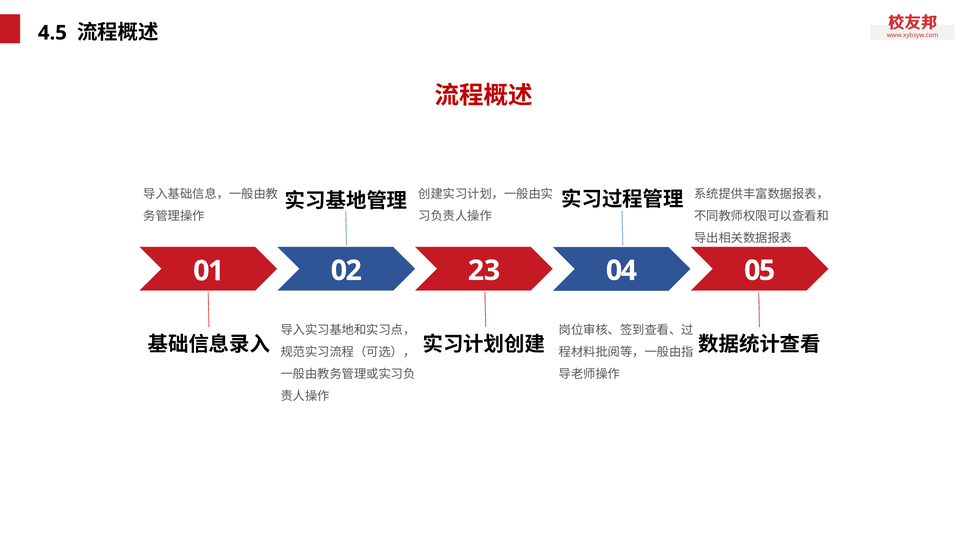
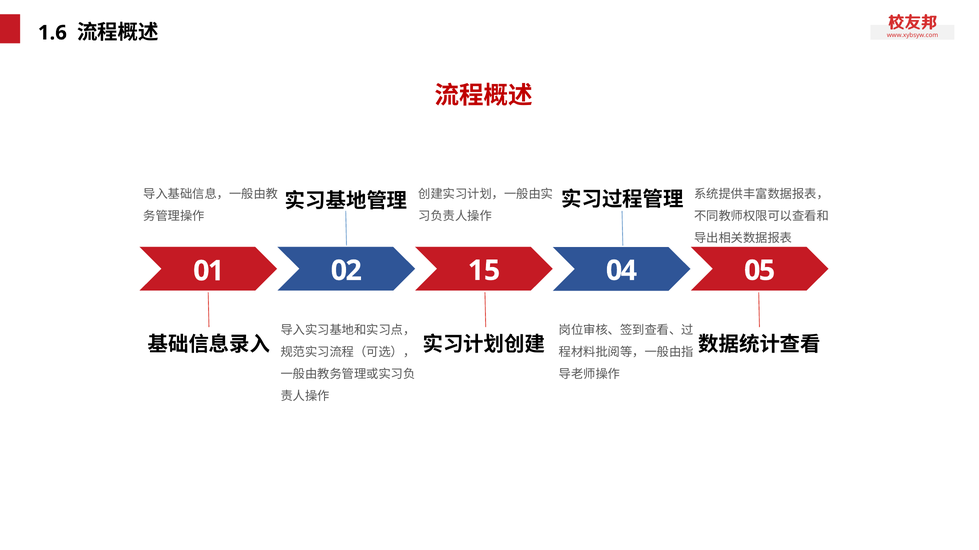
4.5: 4.5 -> 1.6
23: 23 -> 15
